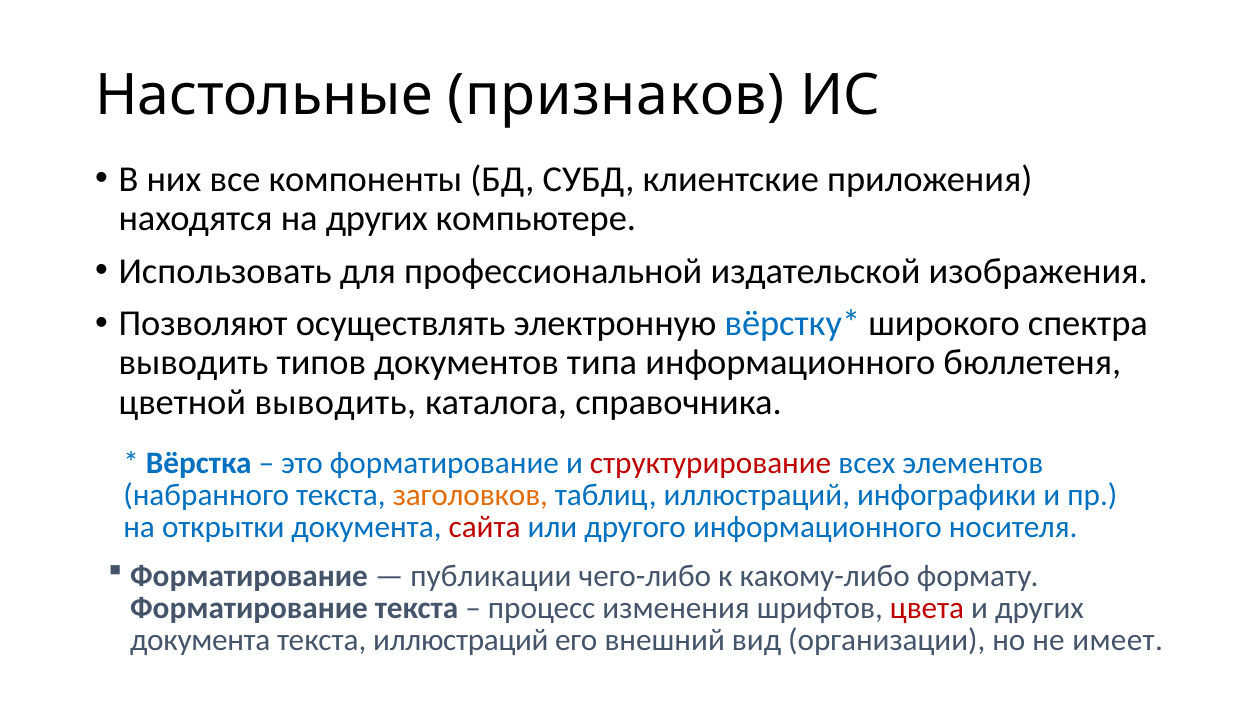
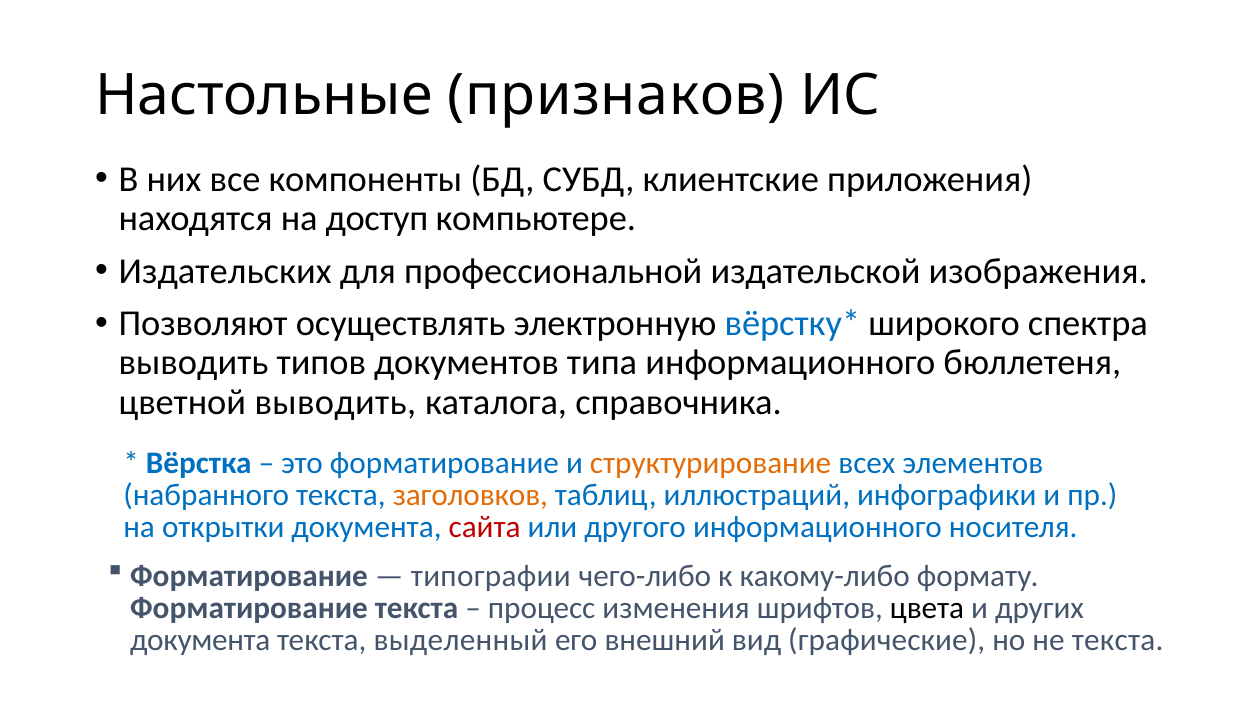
на других: других -> доступ
Использовать: Использовать -> Издательских
структурирование colour: red -> orange
публикации: публикации -> типографии
цвета colour: red -> black
текста иллюстраций: иллюстраций -> выделенный
организации: организации -> графические
не имеет: имеет -> текста
